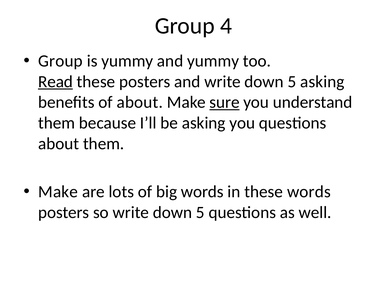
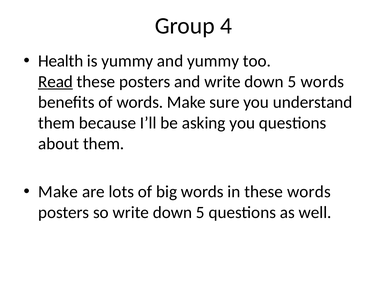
Group at (60, 61): Group -> Health
5 asking: asking -> words
of about: about -> words
sure underline: present -> none
